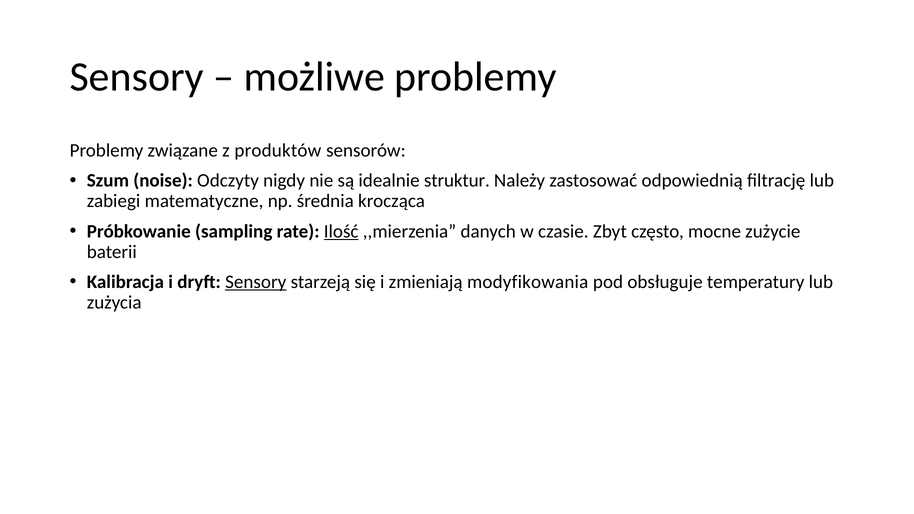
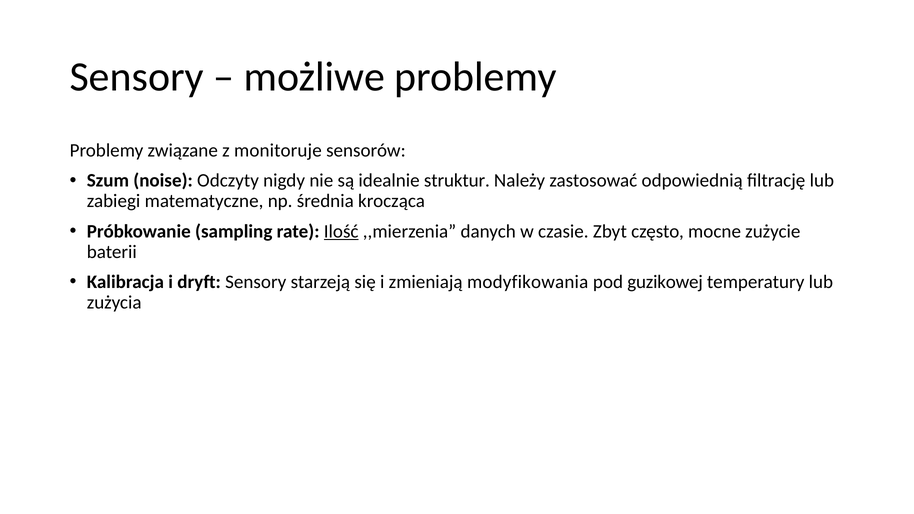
produktów: produktów -> monitoruje
Sensory at (256, 282) underline: present -> none
obsługuje: obsługuje -> guzikowej
